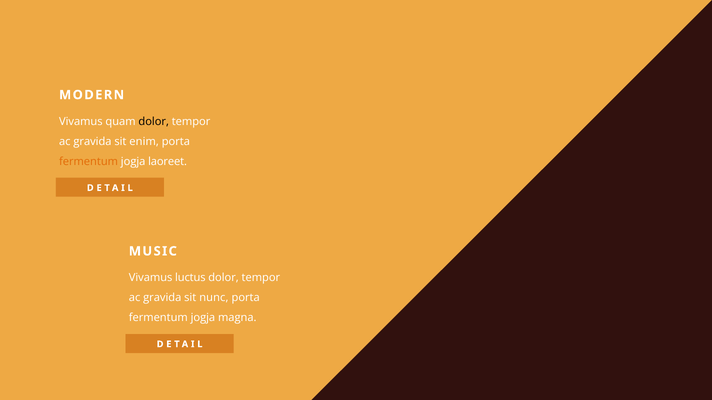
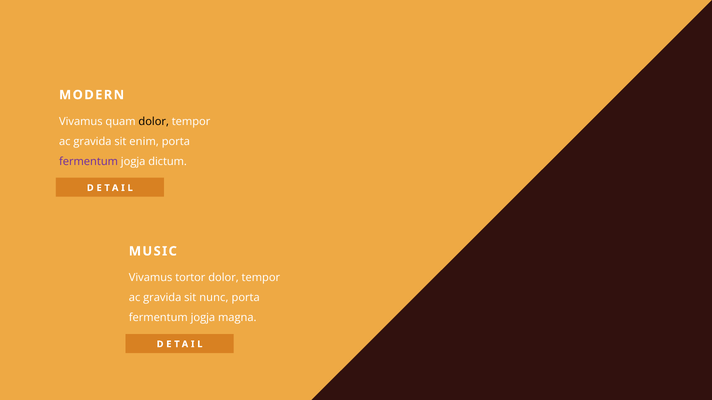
fermentum at (89, 162) colour: orange -> purple
laoreet: laoreet -> dictum
luctus: luctus -> tortor
